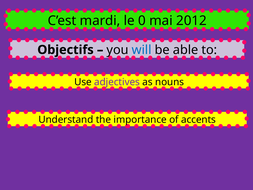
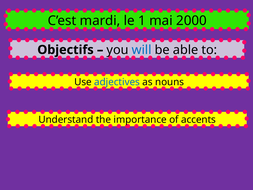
0: 0 -> 1
2012: 2012 -> 2000
adjectives colour: purple -> blue
